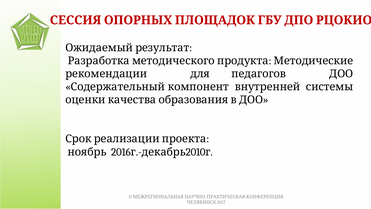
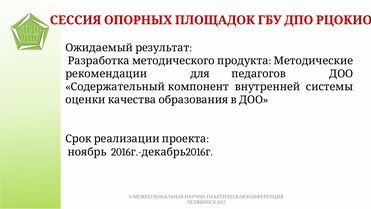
2010 at (196, 152): 2010 -> 2016
